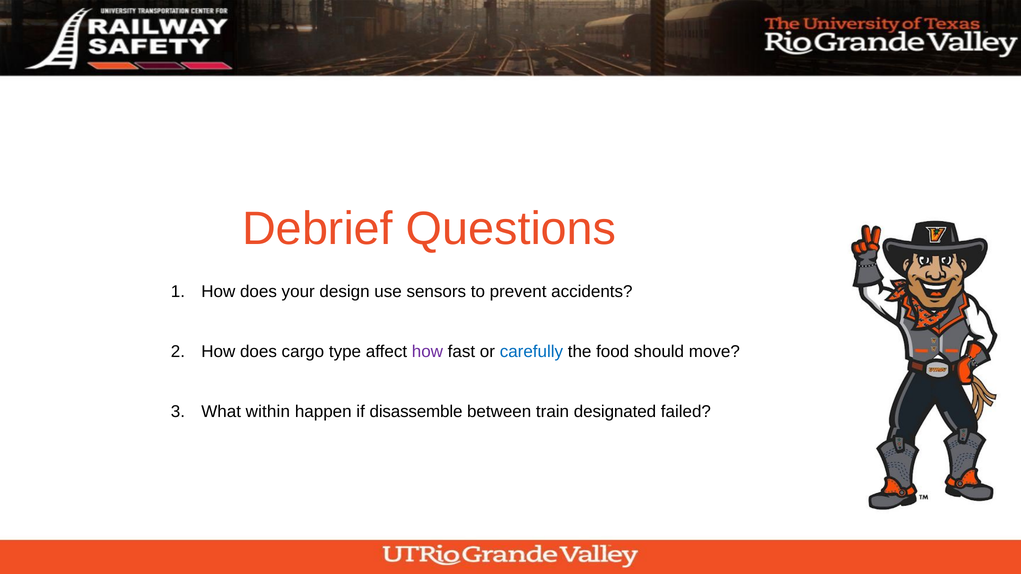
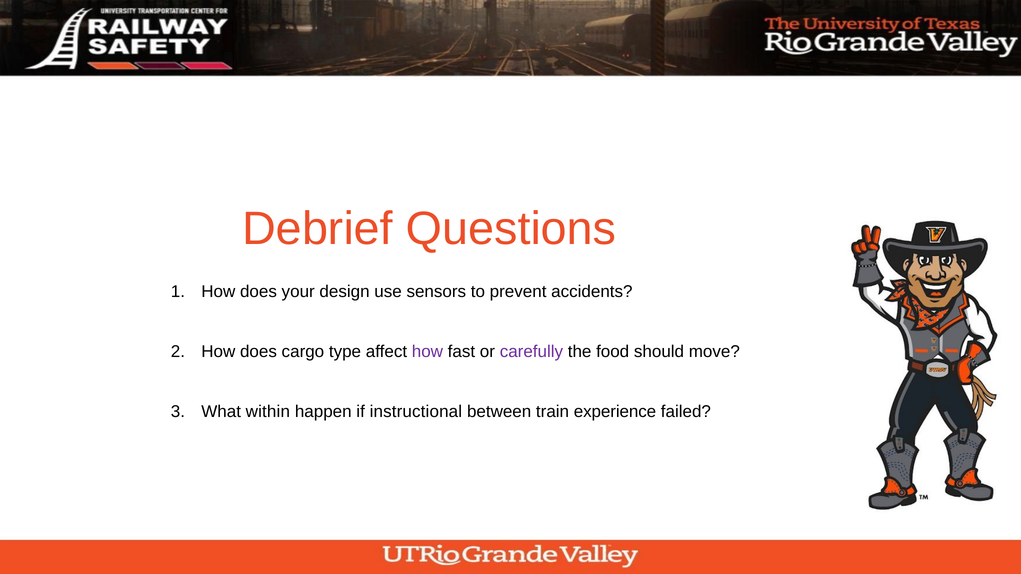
carefully colour: blue -> purple
disassemble: disassemble -> instructional
designated: designated -> experience
